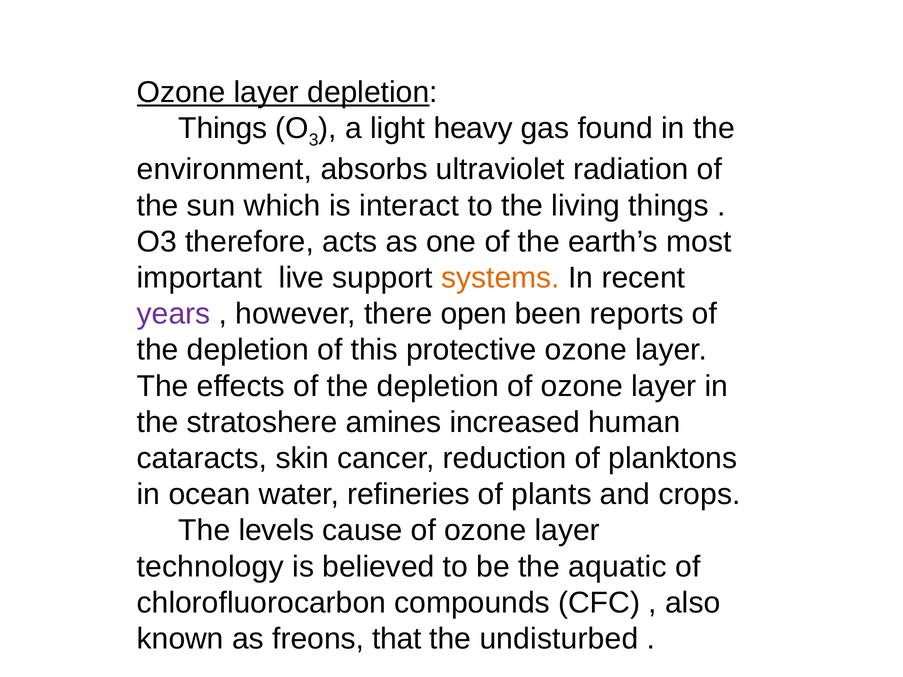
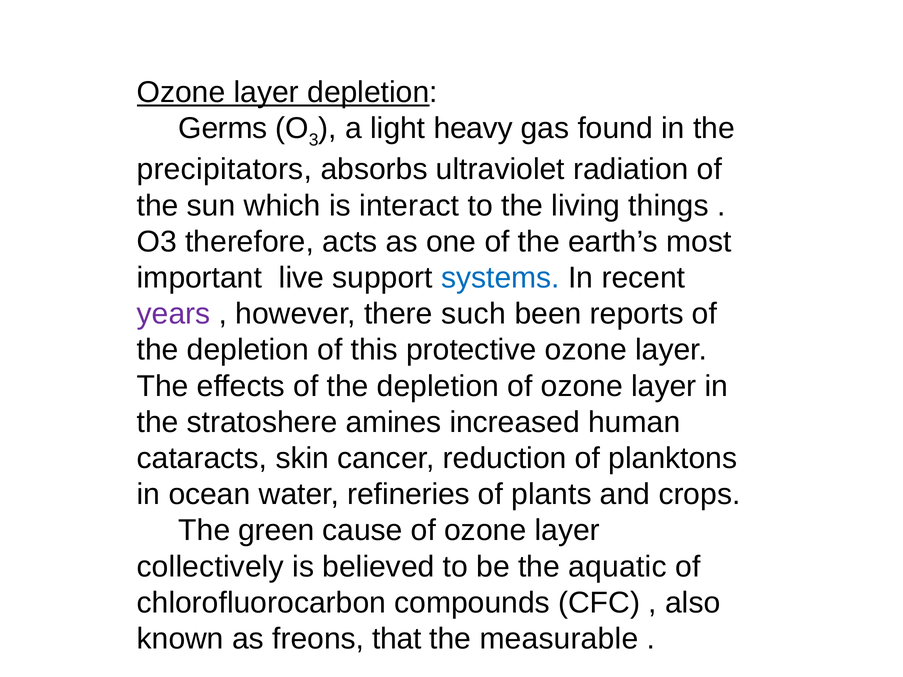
Things at (223, 128): Things -> Germs
environment: environment -> precipitators
systems colour: orange -> blue
open: open -> such
levels: levels -> green
technology: technology -> collectively
undisturbed: undisturbed -> measurable
